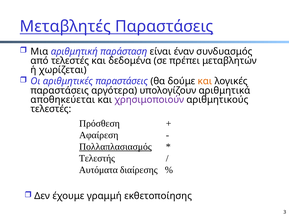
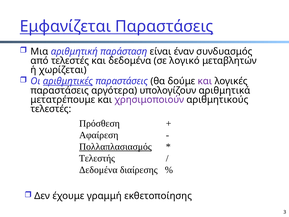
Μεταβλητές: Μεταβλητές -> Εμφανίζεται
πρέπει: πρέπει -> λογικό
αριθμητικές underline: none -> present
και at (205, 81) colour: orange -> purple
αποθηκεύεται: αποθηκεύεται -> μετατρέπουμε
Αυτόματα at (98, 170): Αυτόματα -> Δεδομένα
